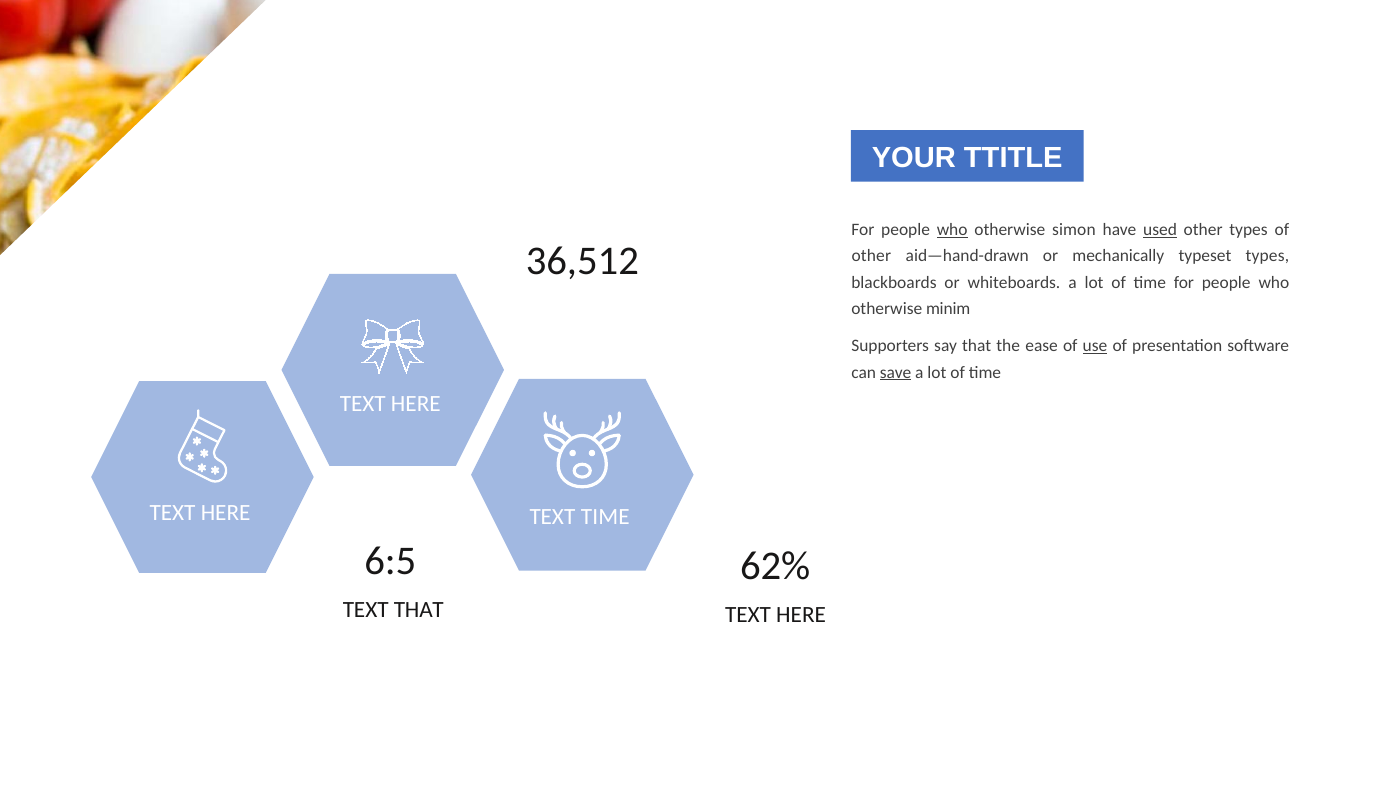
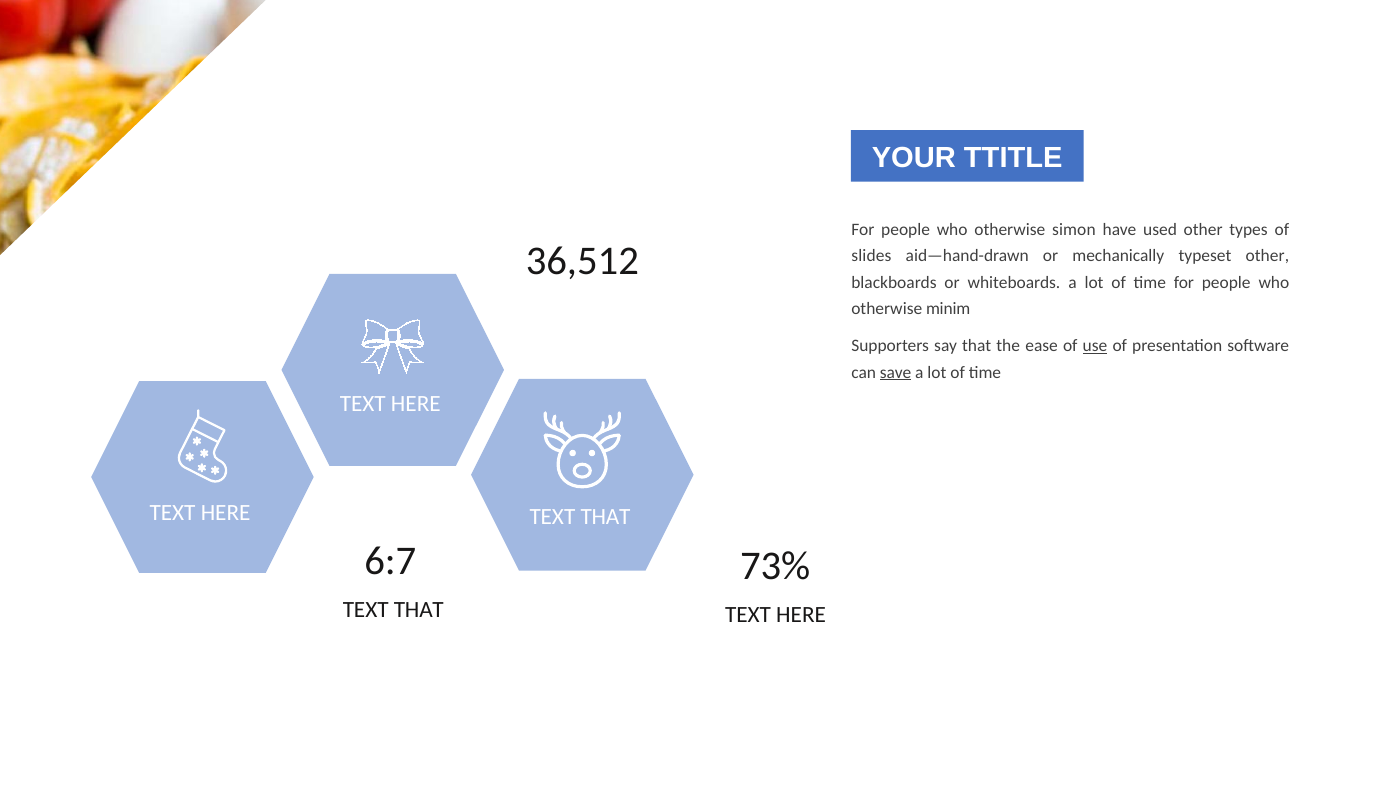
who at (952, 230) underline: present -> none
used underline: present -> none
other at (871, 256): other -> slides
typeset types: types -> other
TIME at (605, 517): TIME -> THAT
6:5: 6:5 -> 6:7
62%: 62% -> 73%
